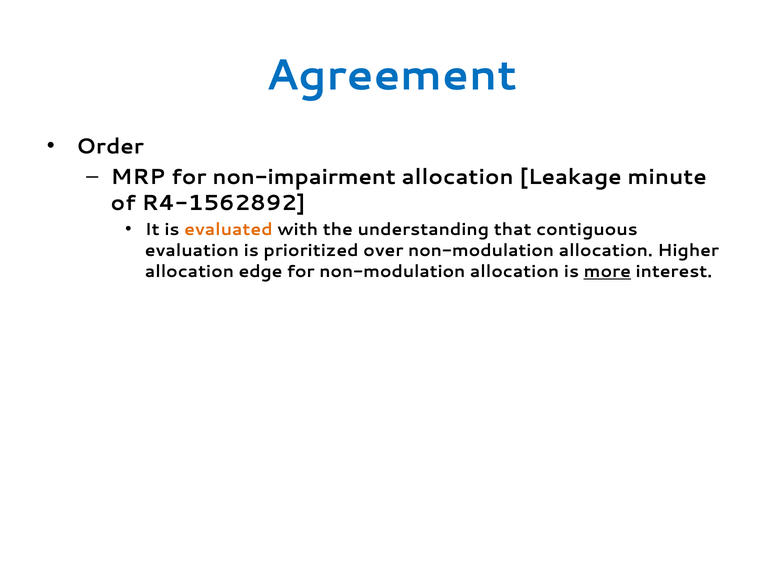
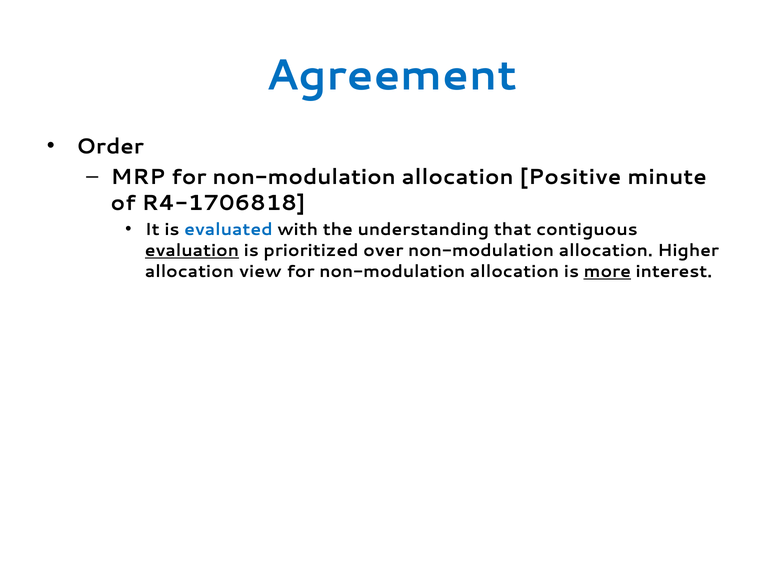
MRP for non-impairment: non-impairment -> non-modulation
Leakage: Leakage -> Positive
R4-1562892: R4-1562892 -> R4-1706818
evaluated colour: orange -> blue
evaluation underline: none -> present
edge: edge -> view
